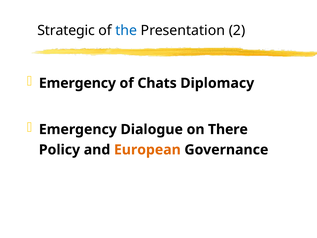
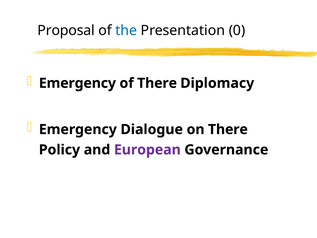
Strategic: Strategic -> Proposal
2: 2 -> 0
of Chats: Chats -> There
European colour: orange -> purple
